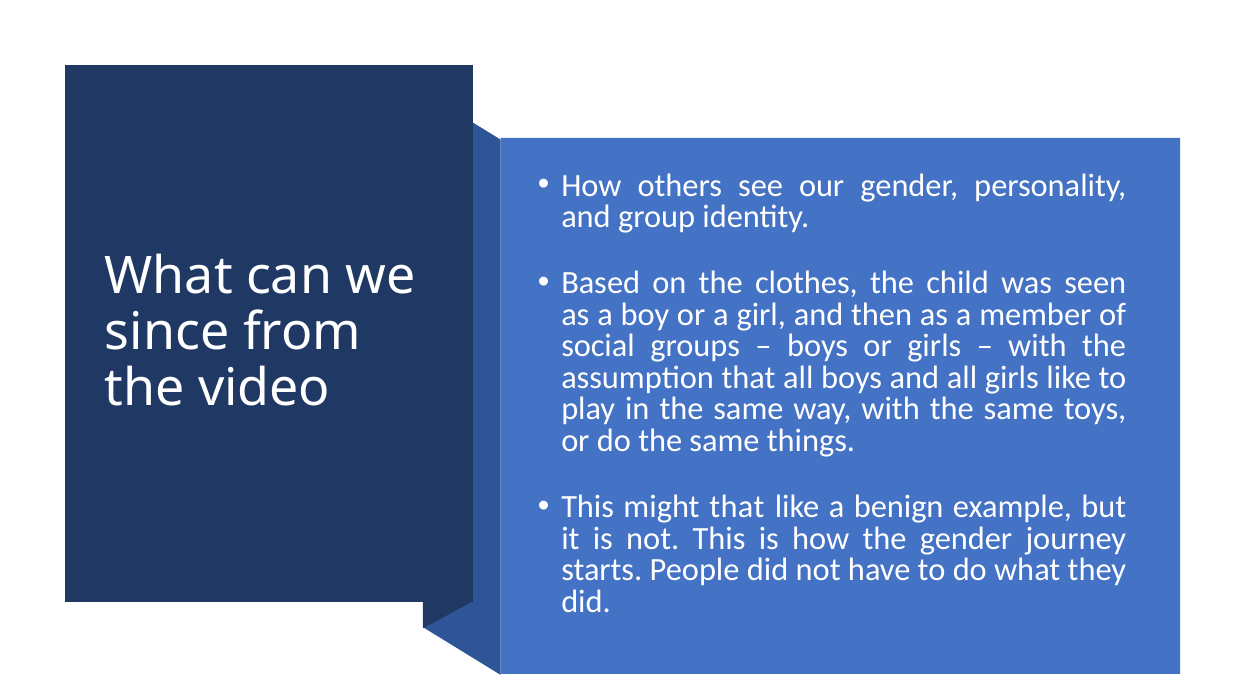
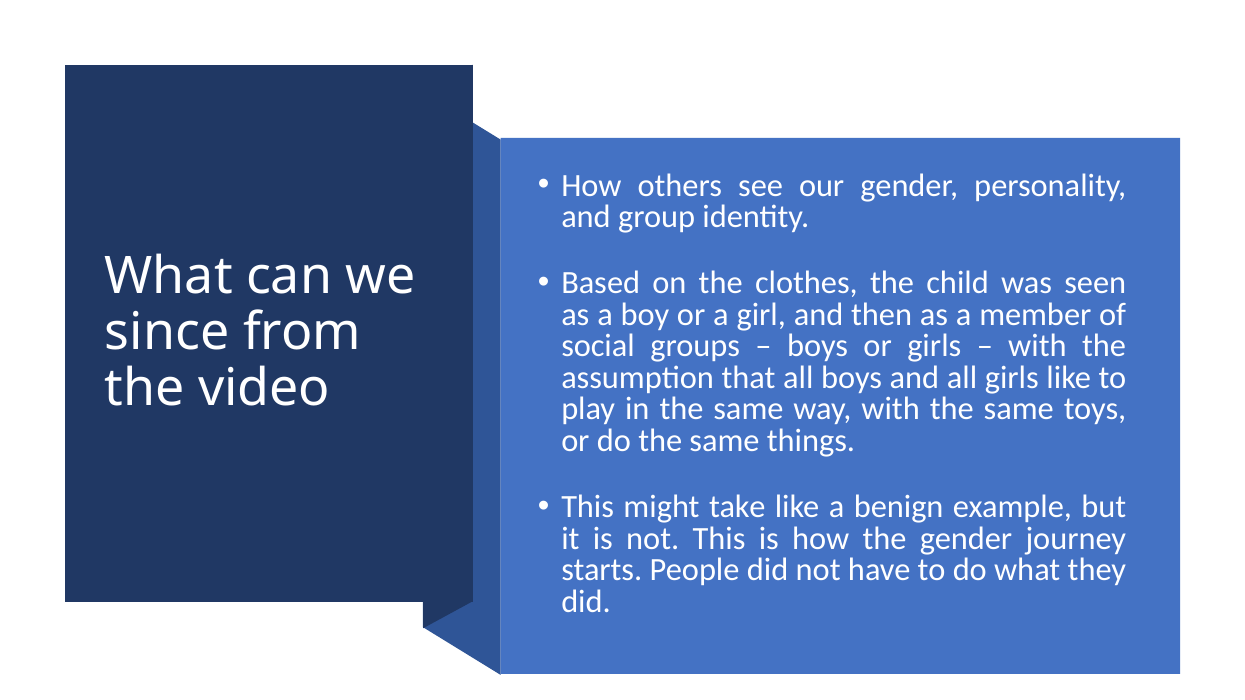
might that: that -> take
